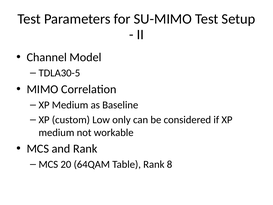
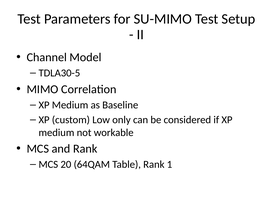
8: 8 -> 1
